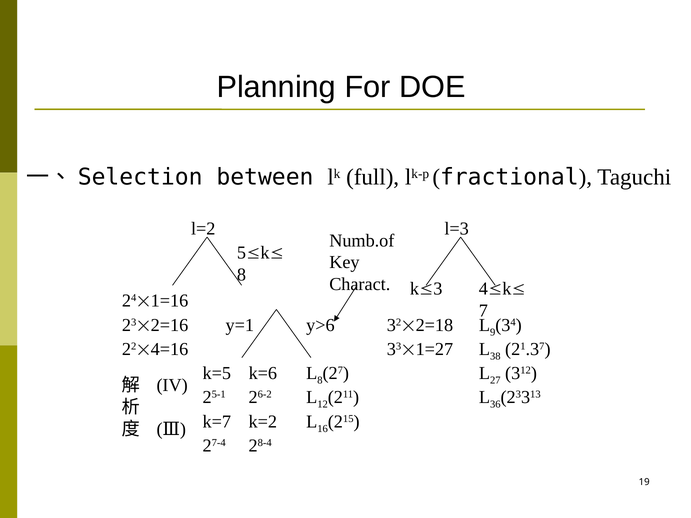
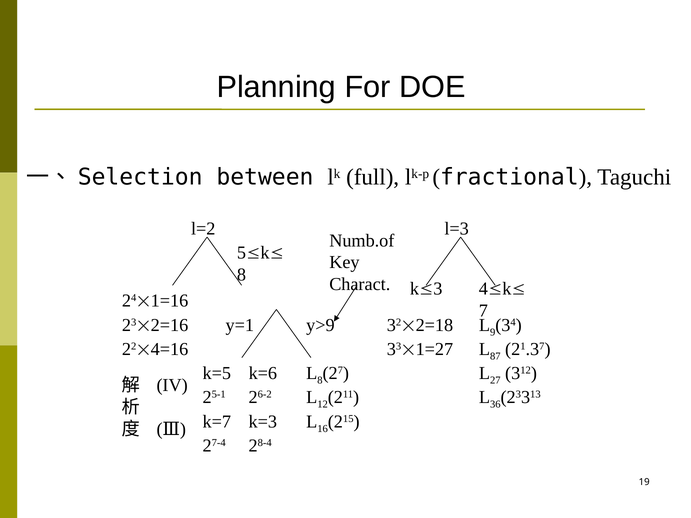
y>6: y>6 -> y>9
38: 38 -> 87
k=2: k=2 -> k=3
